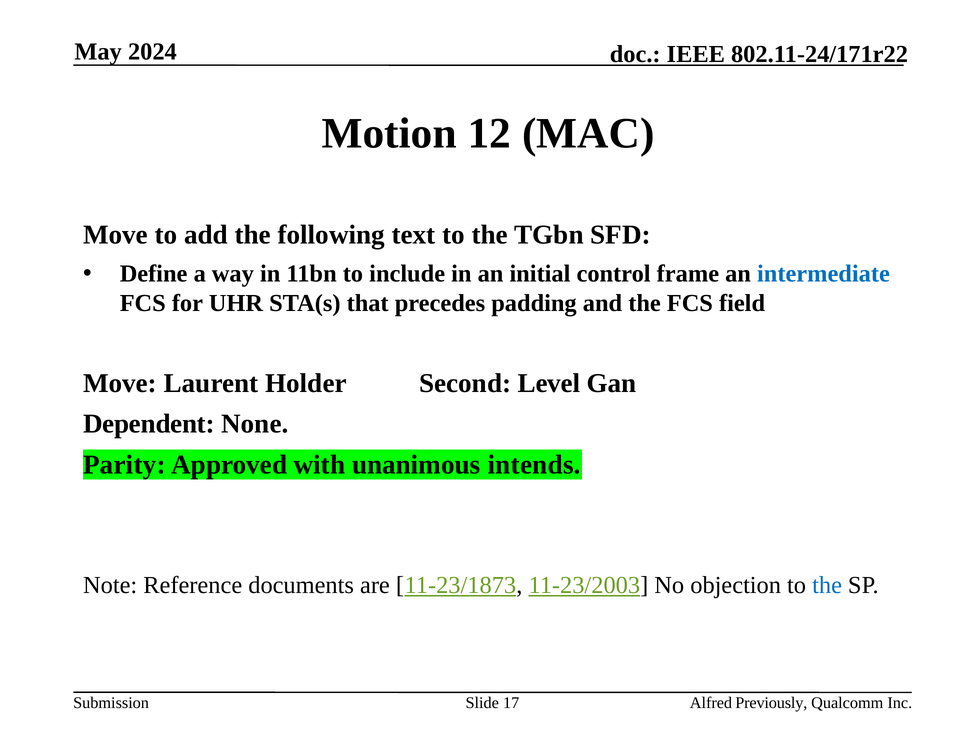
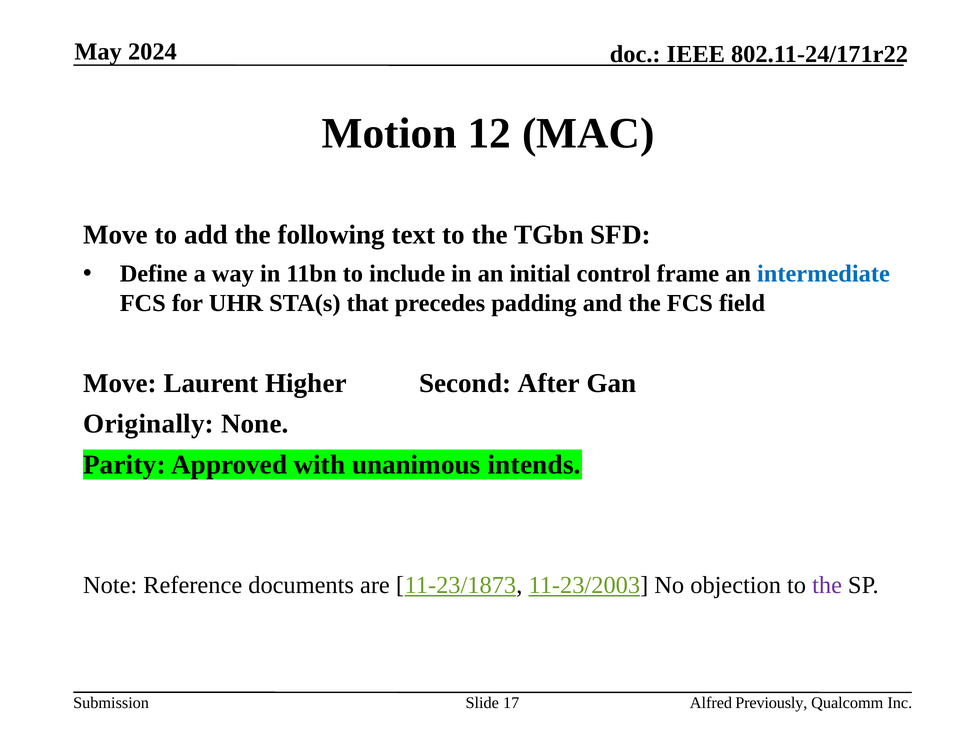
Holder: Holder -> Higher
Level: Level -> After
Dependent: Dependent -> Originally
the at (827, 585) colour: blue -> purple
